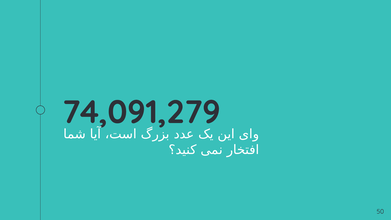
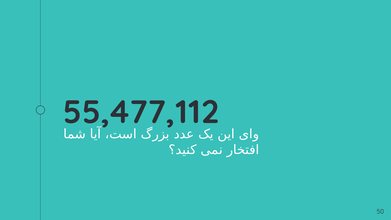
74,091,279: 74,091,279 -> 55,477,112
